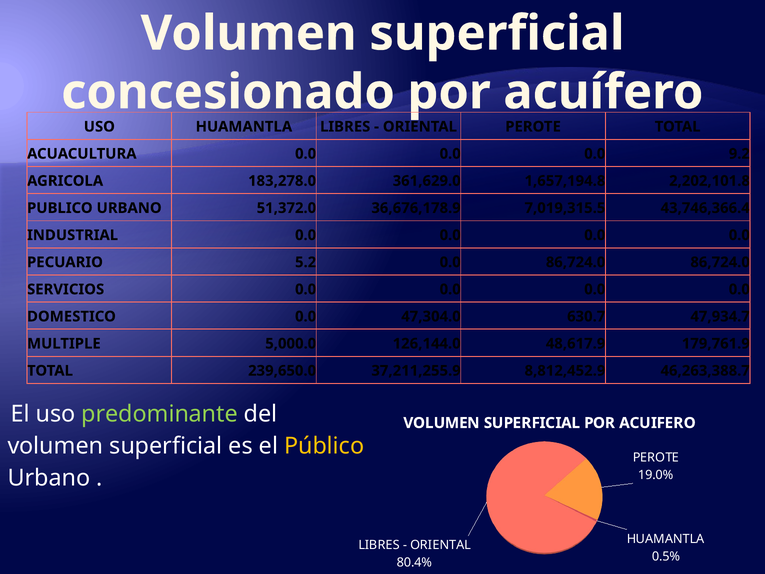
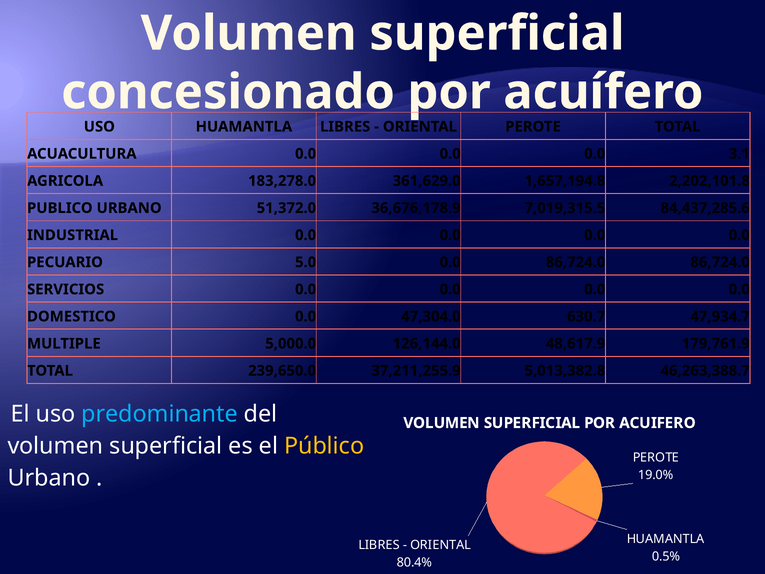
9.2: 9.2 -> 3.1
43,746,366.4: 43,746,366.4 -> 84,437,285.6
5.2: 5.2 -> 5.0
8,812,452.9: 8,812,452.9 -> 5,013,382.8
predominante colour: light green -> light blue
